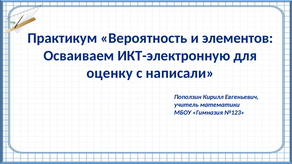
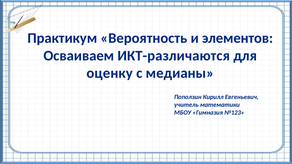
ИКТ-электронную: ИКТ-электронную -> ИКТ-различаются
написали: написали -> медианы
